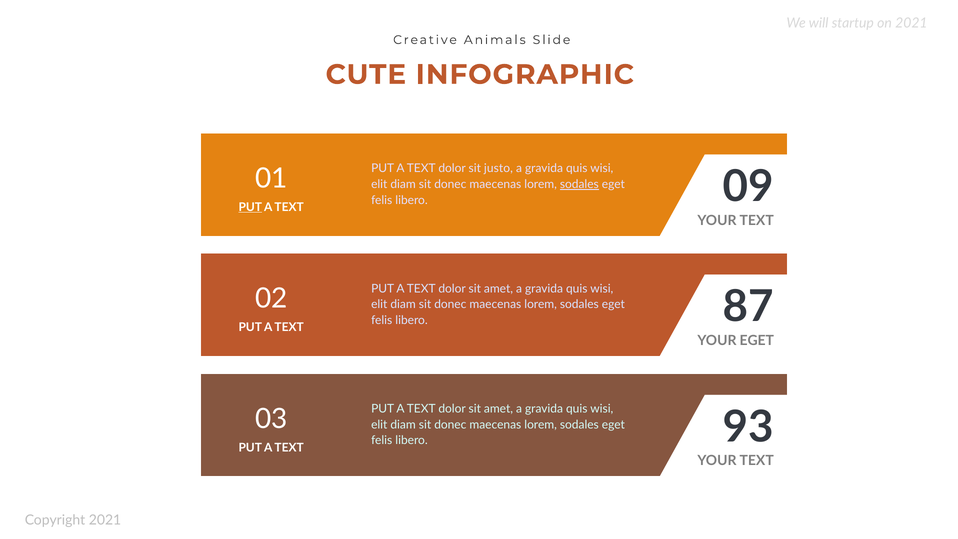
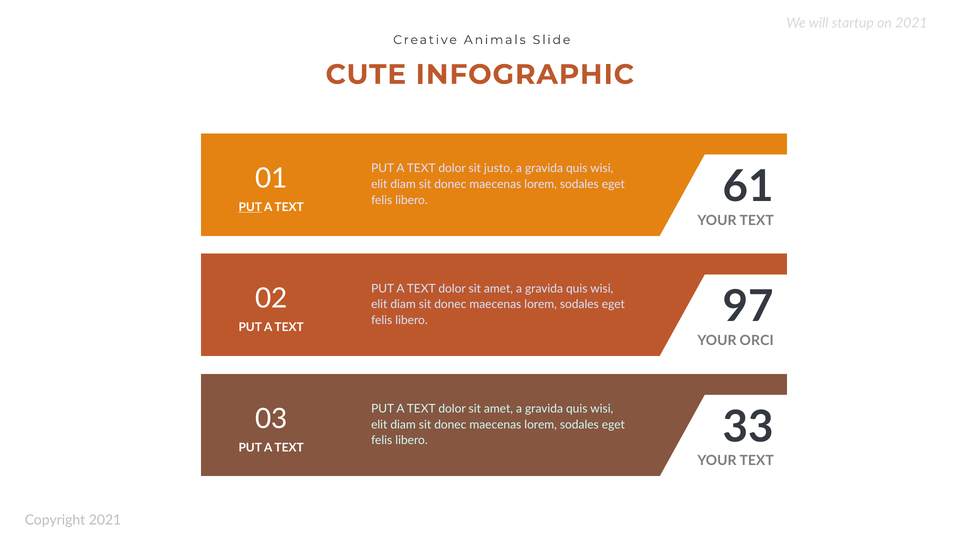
sodales at (579, 184) underline: present -> none
09: 09 -> 61
87: 87 -> 97
YOUR EGET: EGET -> ORCI
93: 93 -> 33
